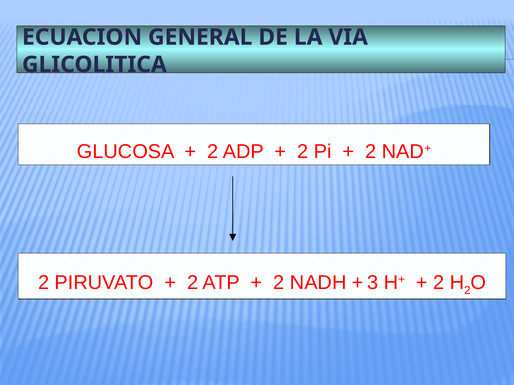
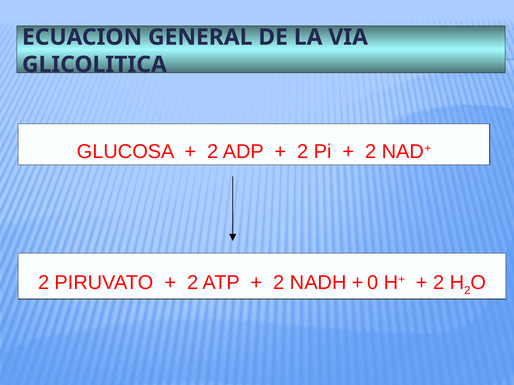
3: 3 -> 0
